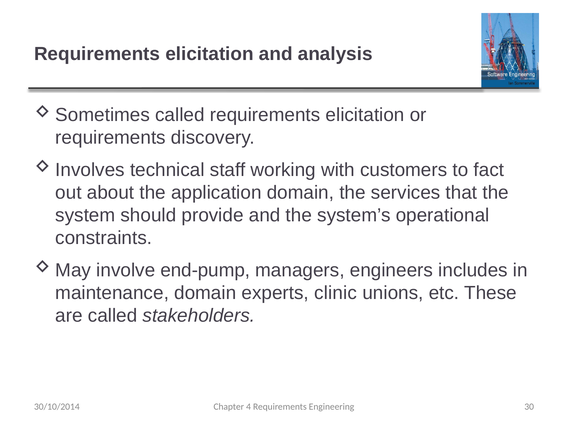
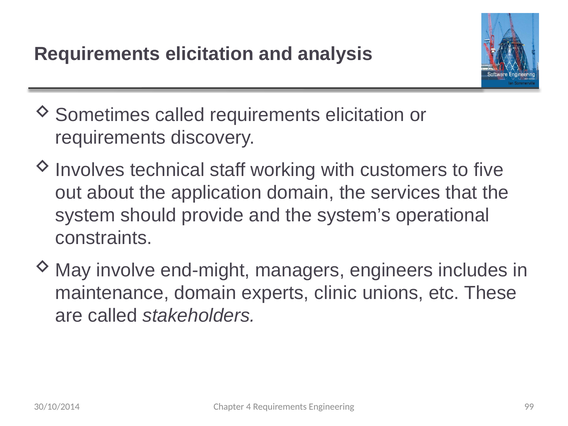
fact: fact -> five
end-pump: end-pump -> end-might
30: 30 -> 99
